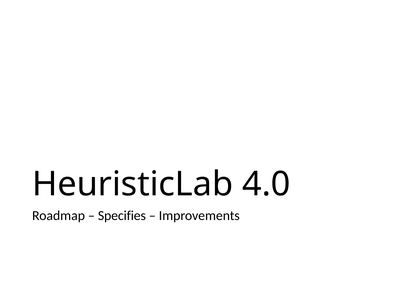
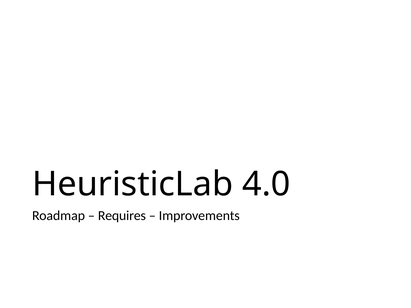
Specifies: Specifies -> Requires
